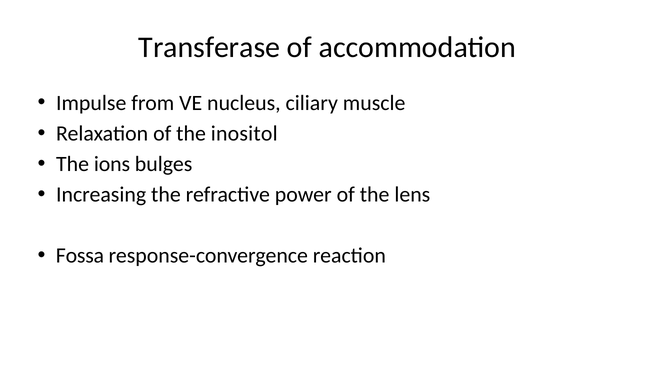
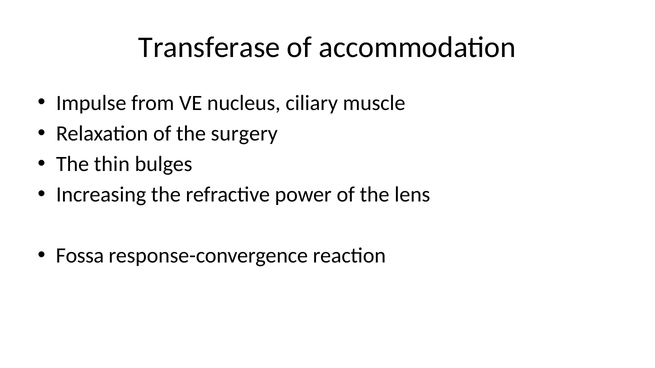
inositol: inositol -> surgery
ions: ions -> thin
